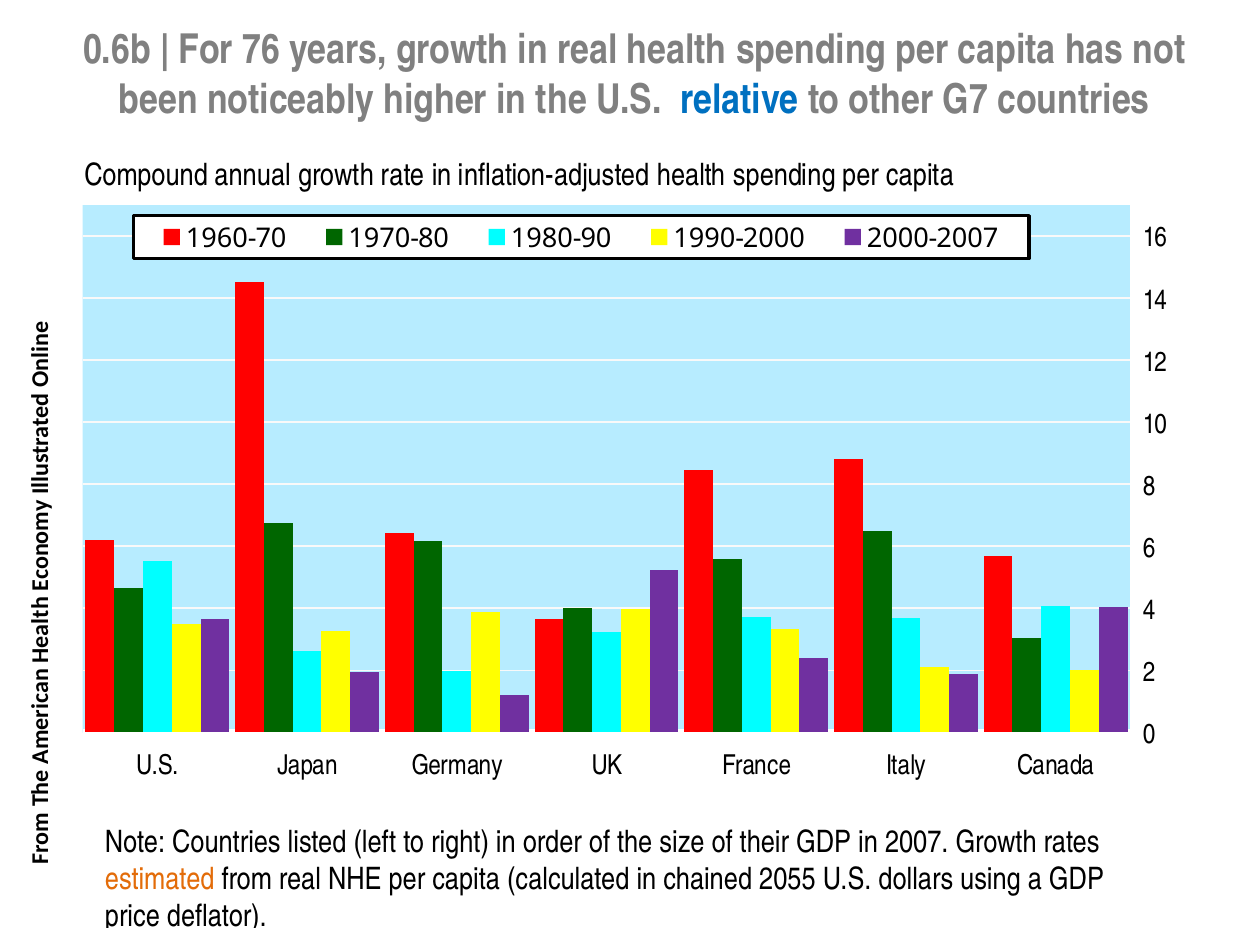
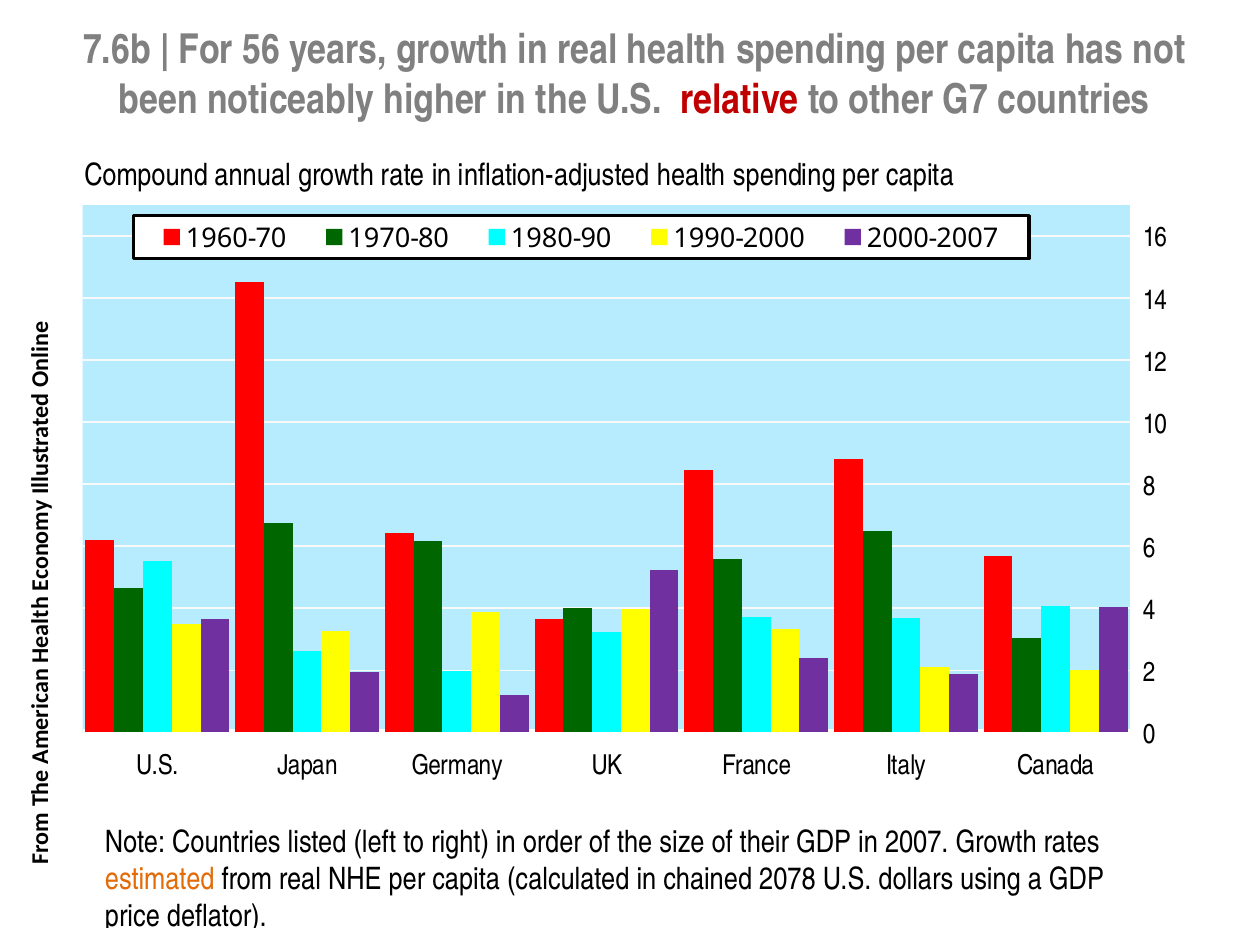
0.6b: 0.6b -> 7.6b
76: 76 -> 56
relative colour: blue -> red
2055: 2055 -> 2078
